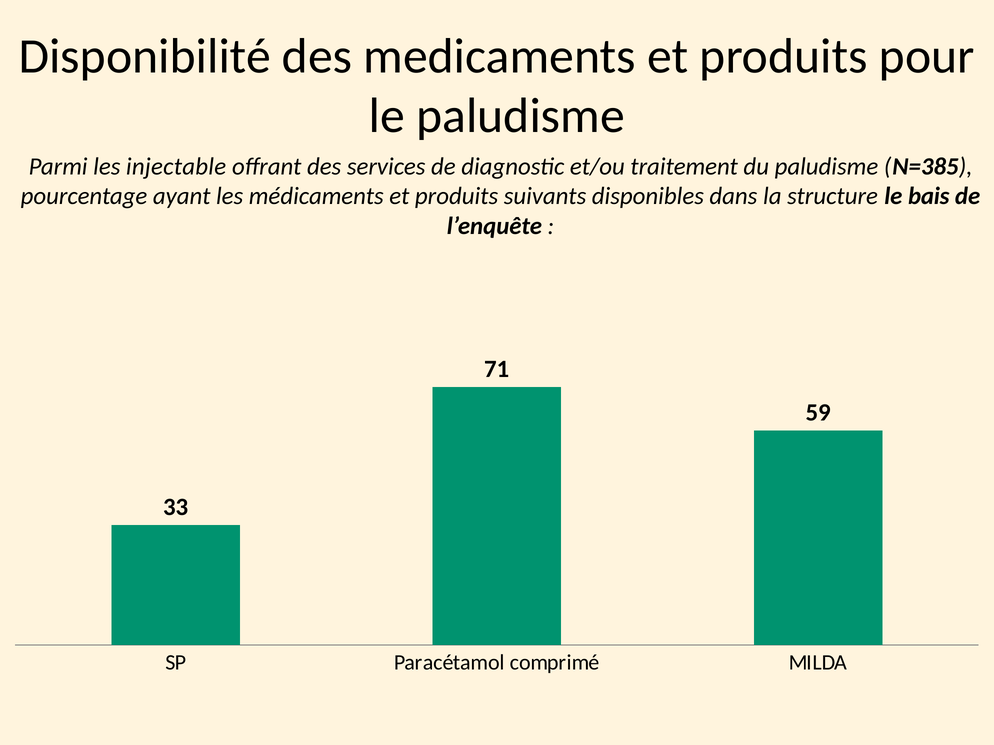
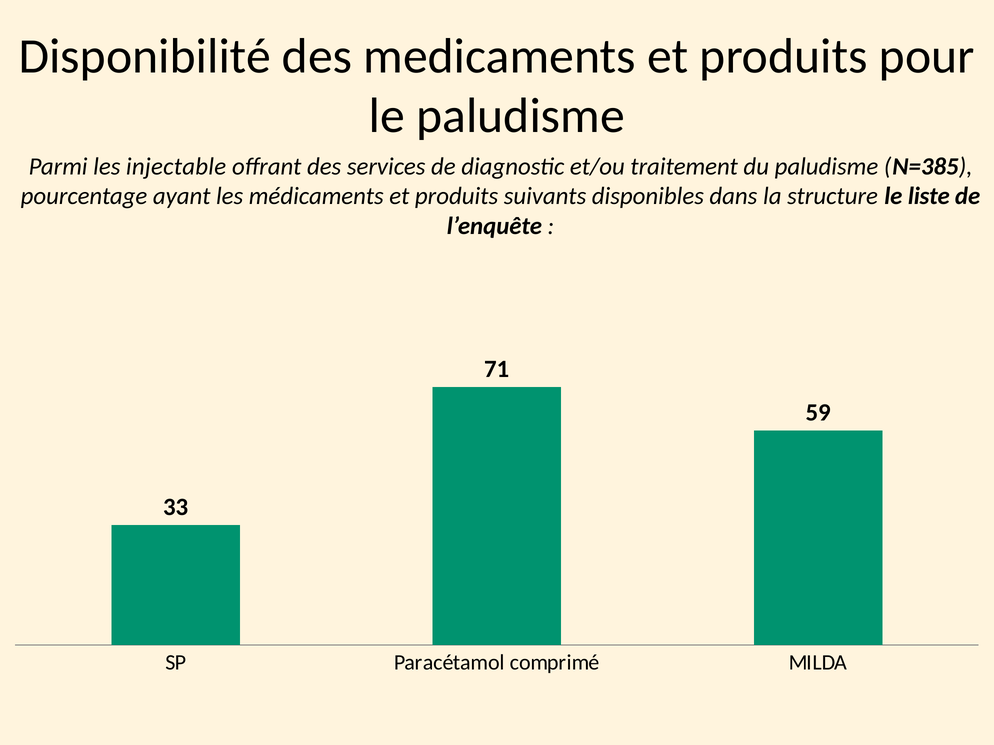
bais: bais -> liste
